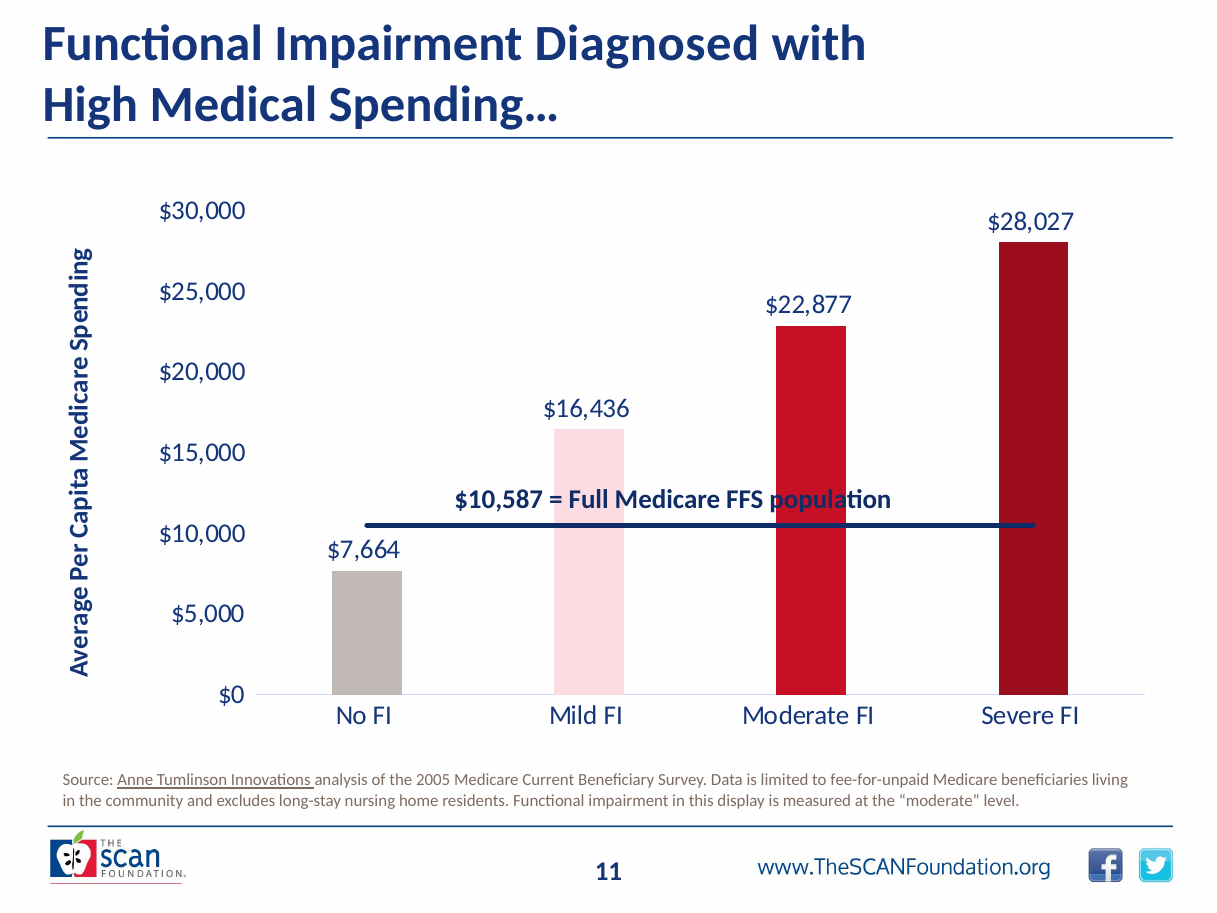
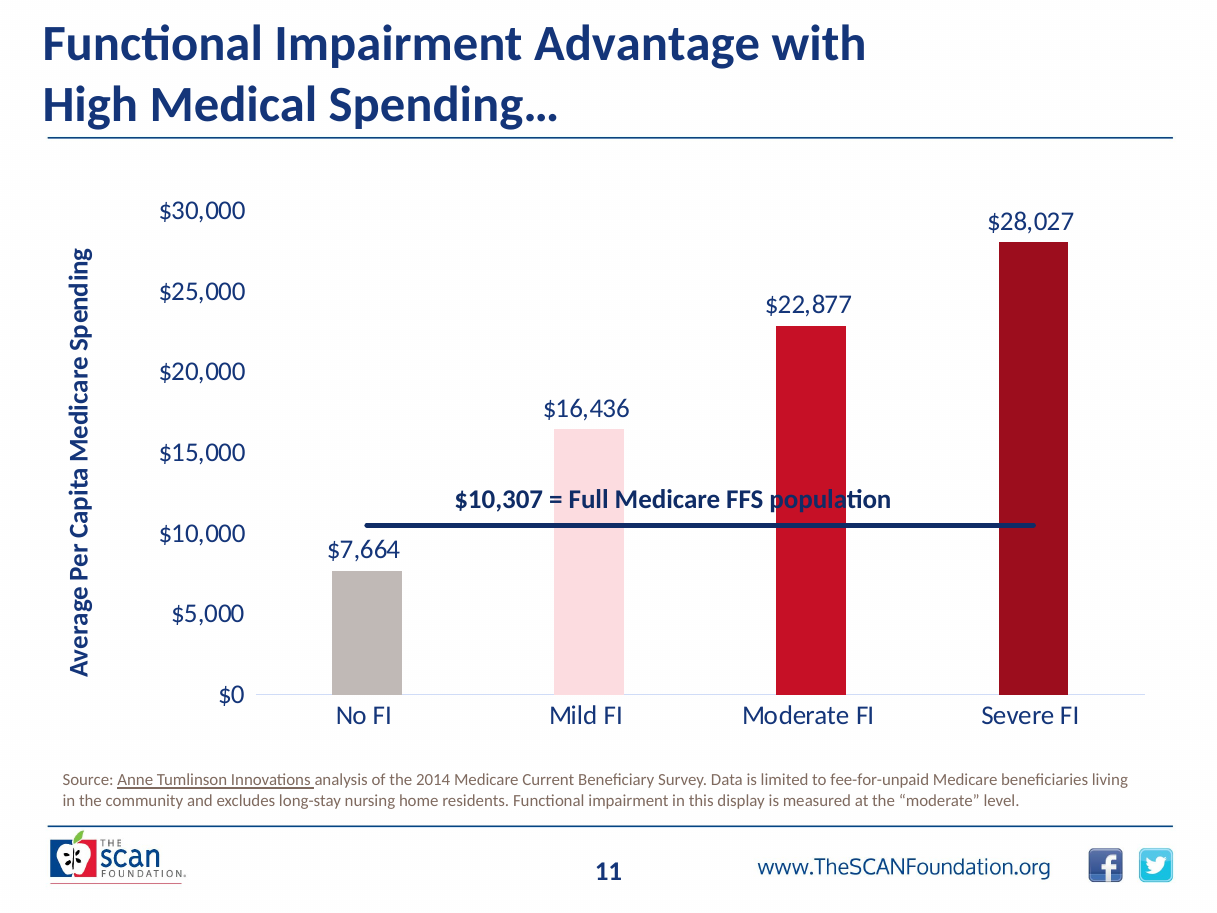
Diagnosed: Diagnosed -> Advantage
$10,587: $10,587 -> $10,307
2005: 2005 -> 2014
